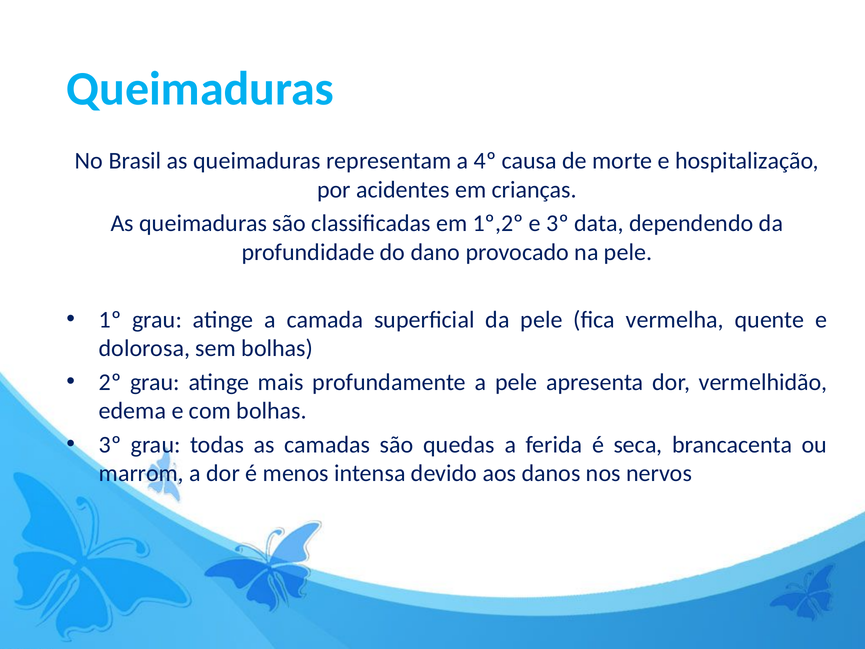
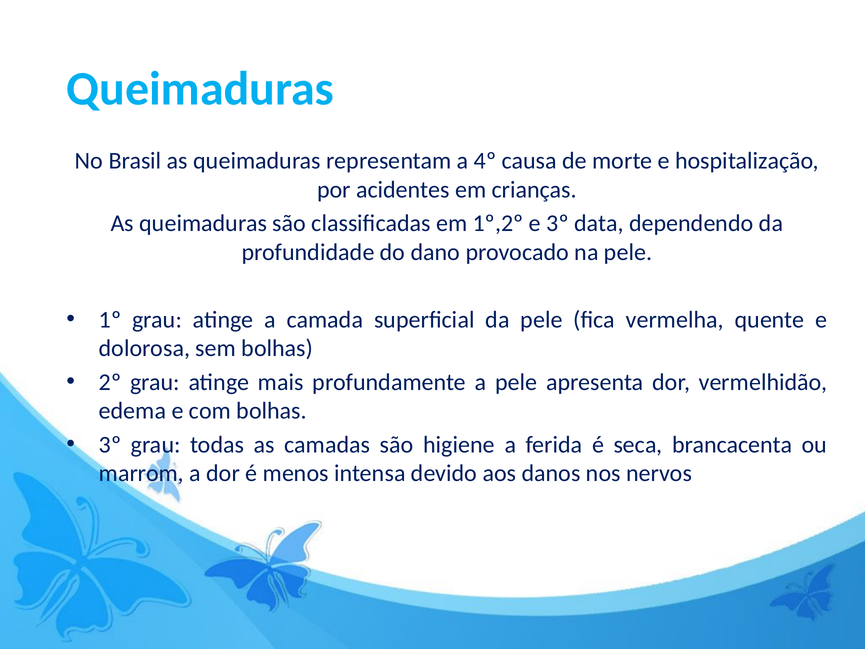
quedas: quedas -> higiene
